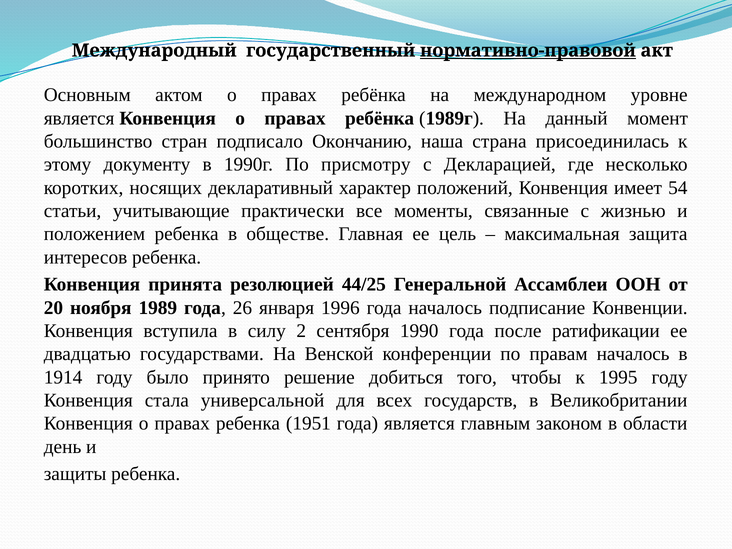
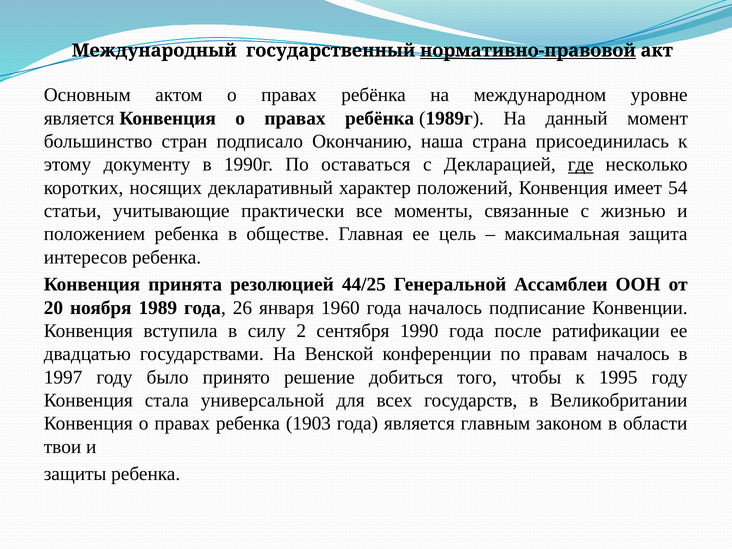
присмотру: присмотру -> оставаться
где underline: none -> present
1996: 1996 -> 1960
1914: 1914 -> 1997
1951: 1951 -> 1903
день: день -> твои
